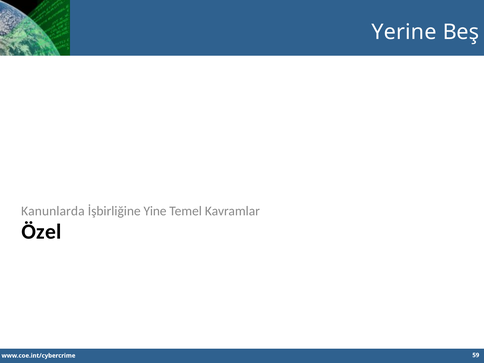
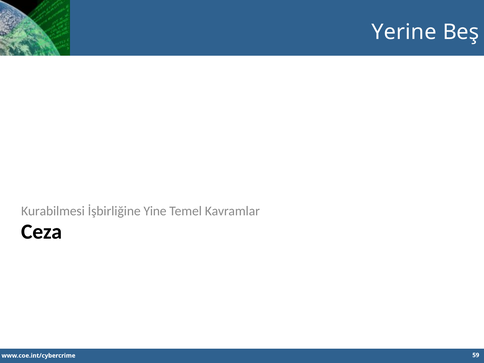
Kanunlarda: Kanunlarda -> Kurabilmesi
Özel: Özel -> Ceza
